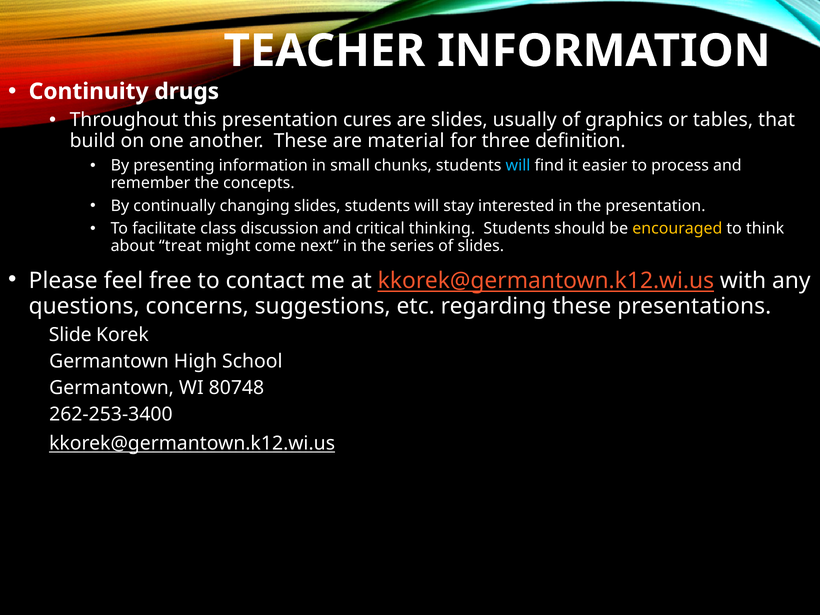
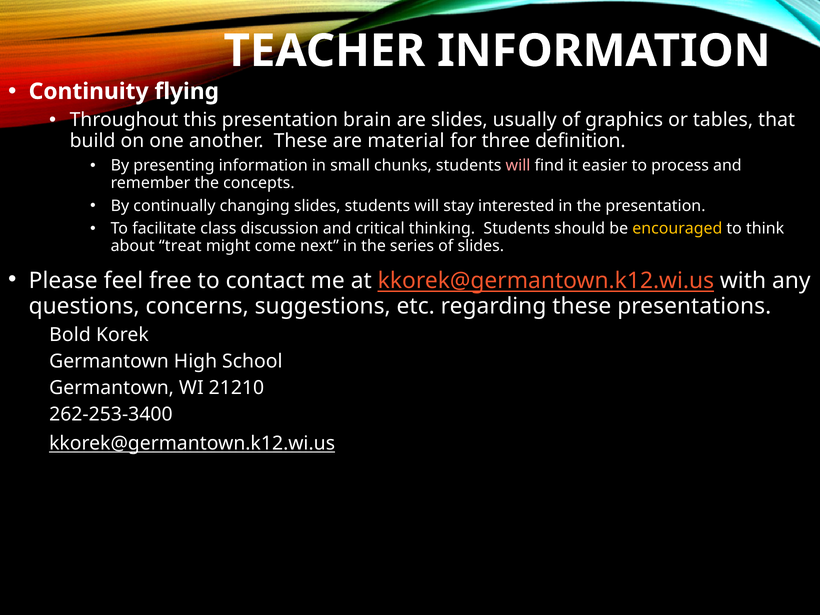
drugs: drugs -> flying
cures: cures -> brain
will at (518, 166) colour: light blue -> pink
Slide: Slide -> Bold
80748: 80748 -> 21210
